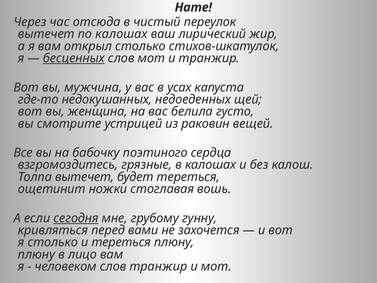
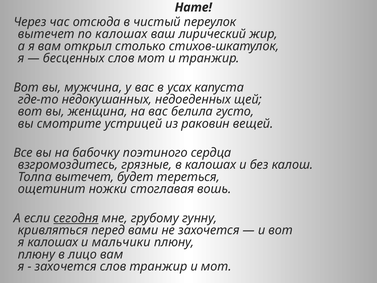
бесценных underline: present -> none
я столько: столько -> калошах
и тереться: тереться -> мальчики
человеком at (66, 266): человеком -> захочется
